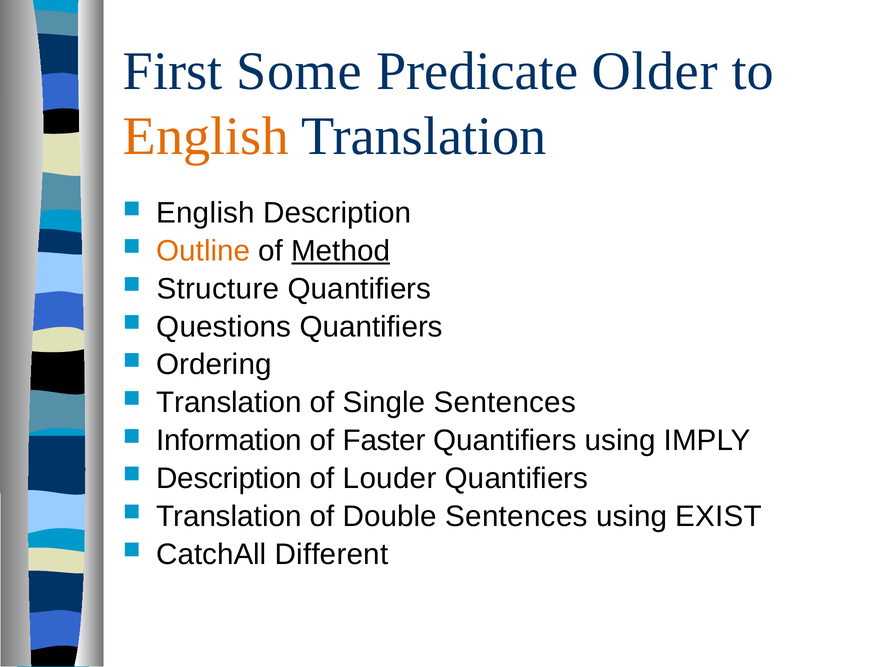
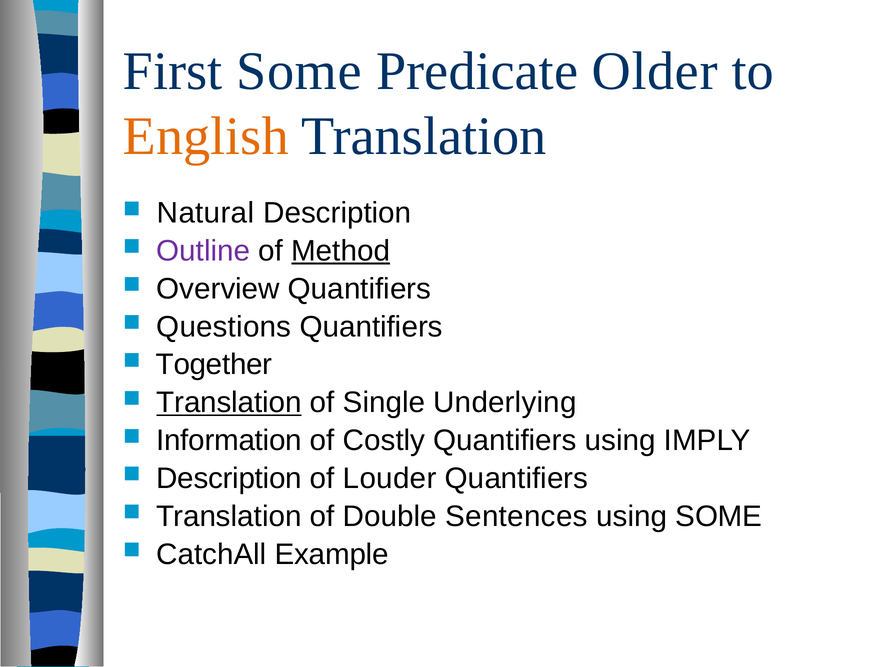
English at (206, 213): English -> Natural
Outline colour: orange -> purple
Structure: Structure -> Overview
Ordering: Ordering -> Together
Translation at (229, 402) underline: none -> present
Single Sentences: Sentences -> Underlying
Faster: Faster -> Costly
using EXIST: EXIST -> SOME
Different: Different -> Example
